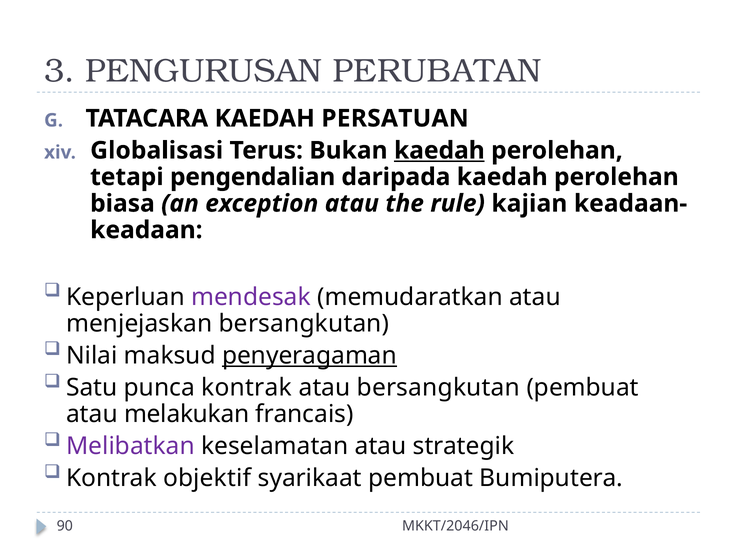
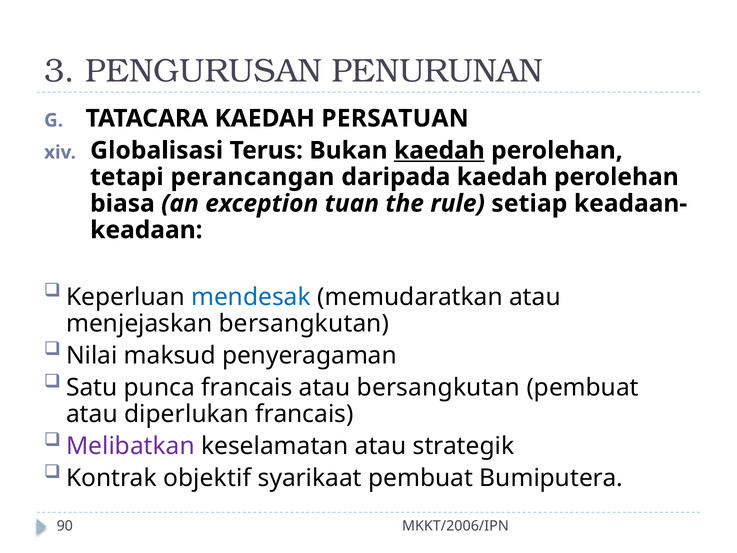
PERUBATAN: PERUBATAN -> PENURUNAN
pengendalian: pengendalian -> perancangan
exception atau: atau -> tuan
kajian: kajian -> setiap
mendesak colour: purple -> blue
penyeragaman underline: present -> none
punca kontrak: kontrak -> francais
melakukan: melakukan -> diperlukan
MKKT/2046/IPN: MKKT/2046/IPN -> MKKT/2006/IPN
